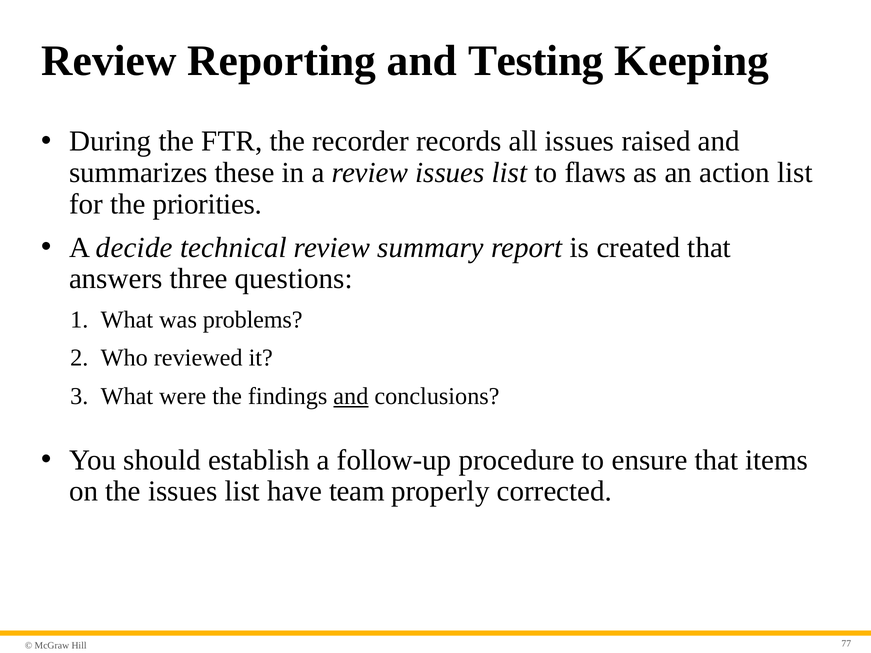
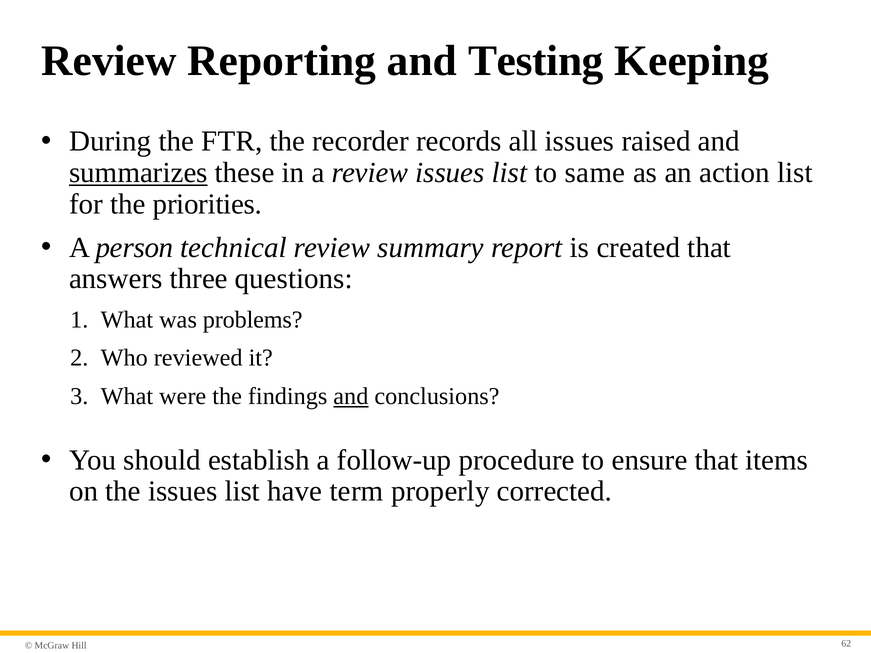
summarizes underline: none -> present
flaws: flaws -> same
decide: decide -> person
team: team -> term
77: 77 -> 62
